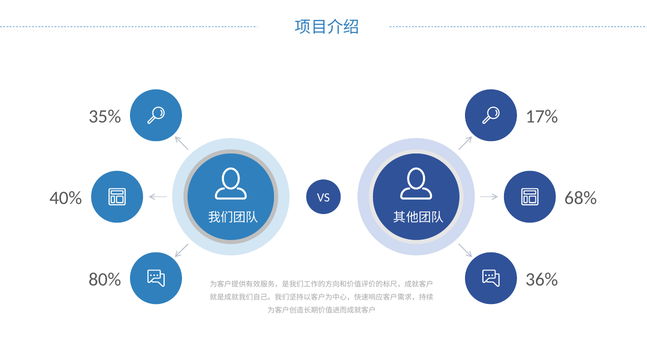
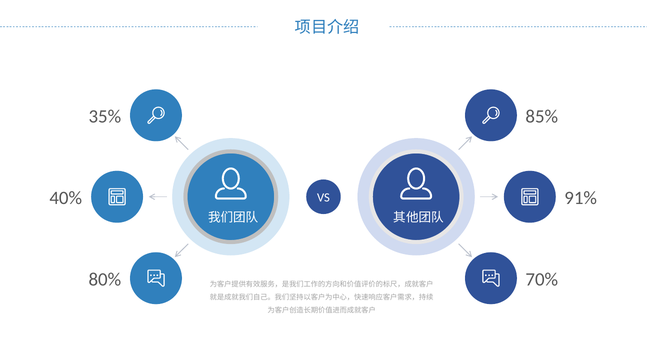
17%: 17% -> 85%
68%: 68% -> 91%
36%: 36% -> 70%
